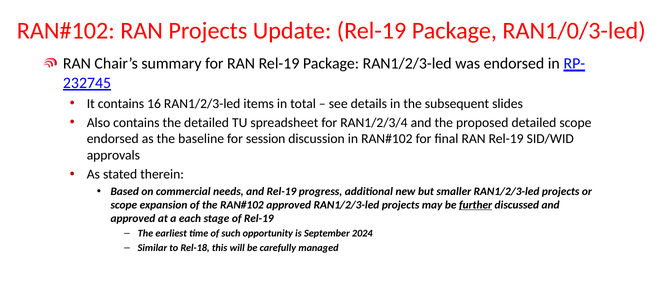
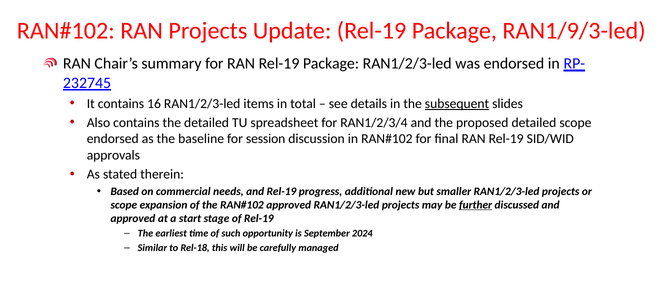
RAN1/0/3-led: RAN1/0/3-led -> RAN1/9/3-led
subsequent underline: none -> present
each: each -> start
